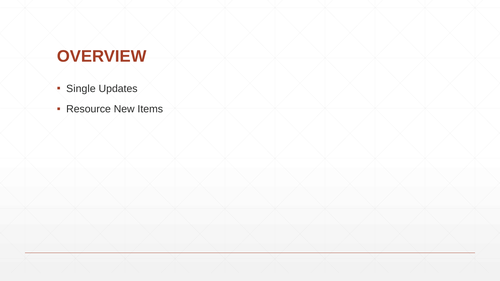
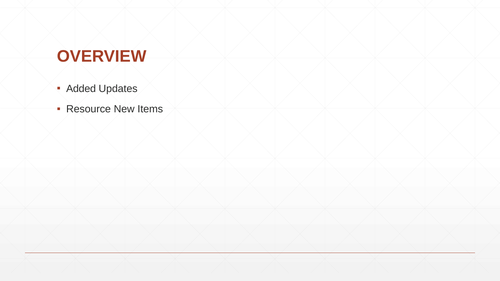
Single: Single -> Added
